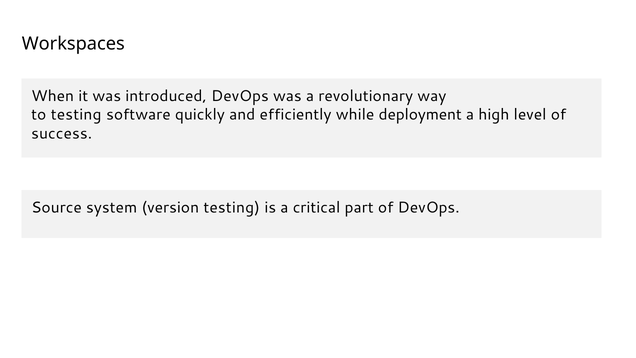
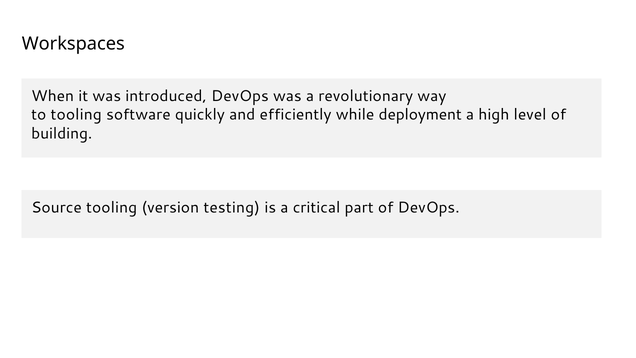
to testing: testing -> tooling
success: success -> building
Source system: system -> tooling
